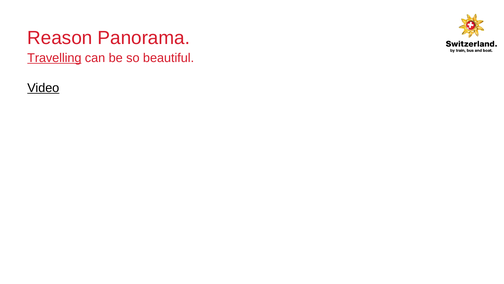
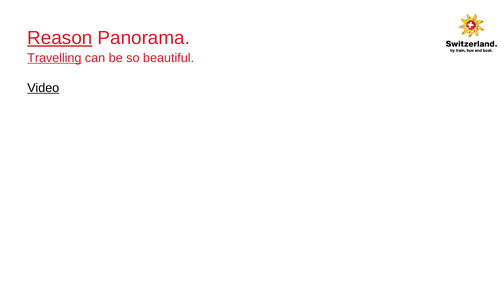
Reason underline: none -> present
